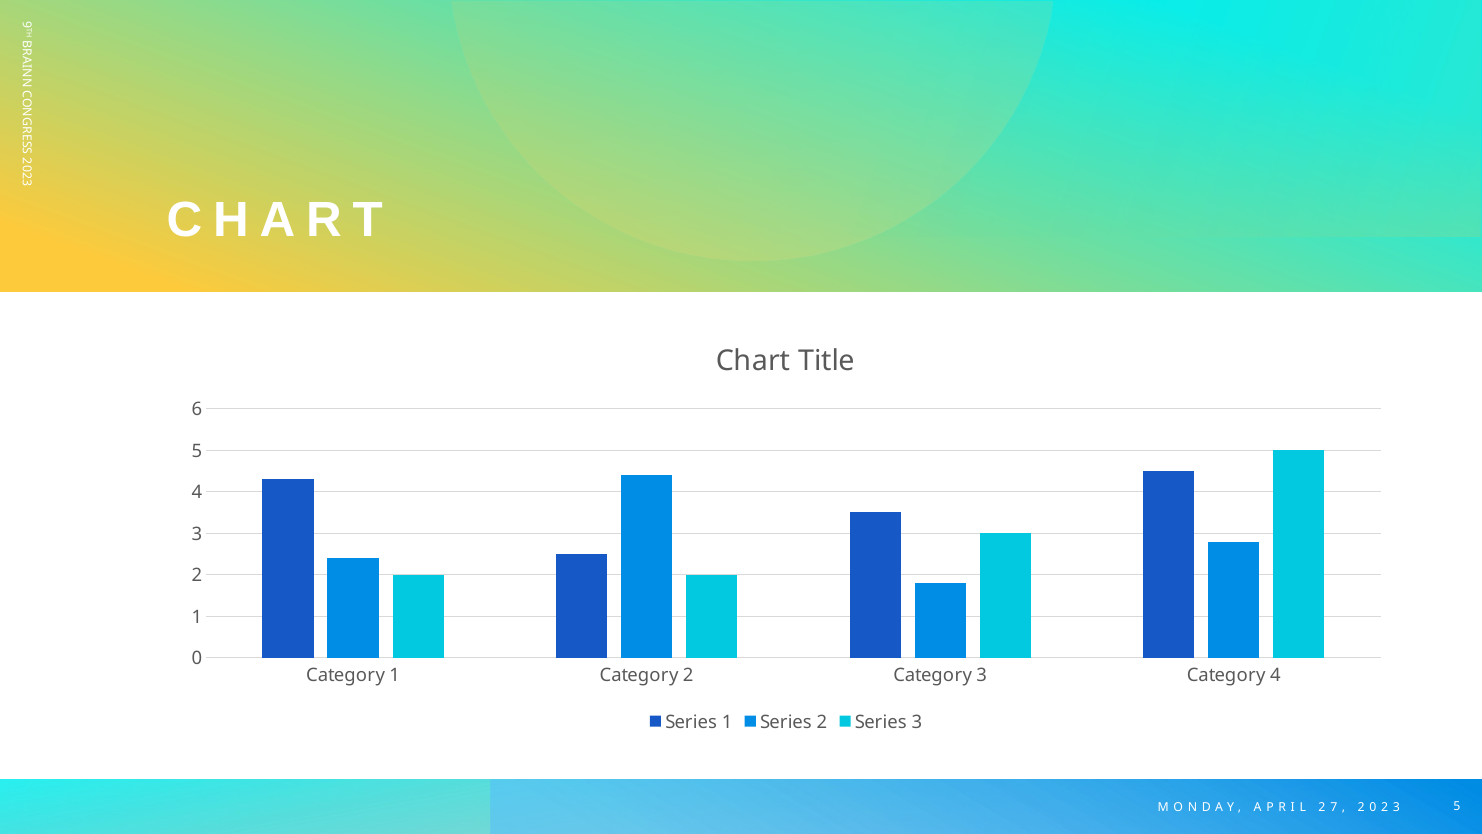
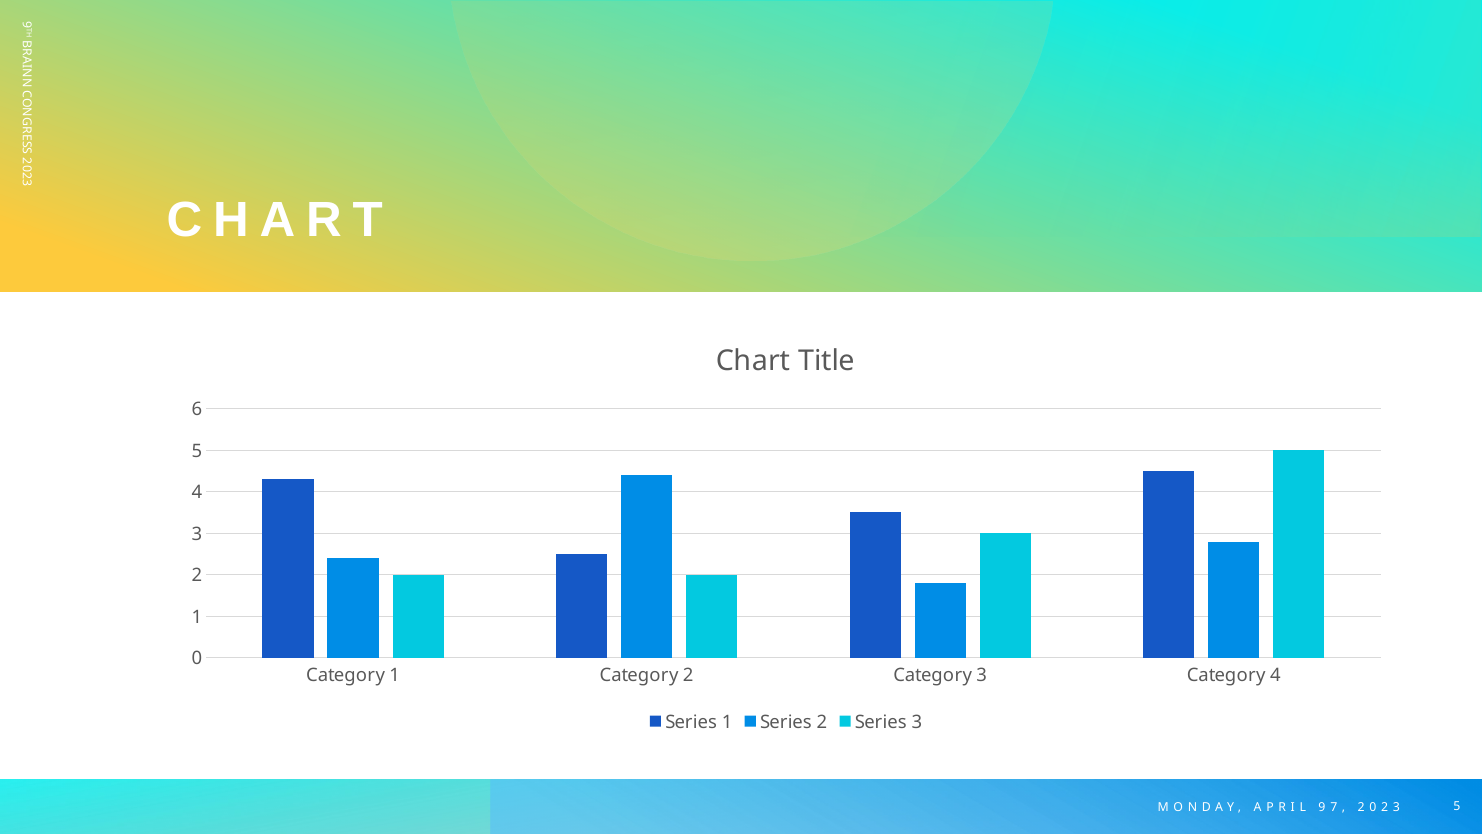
2 at (1322, 807): 2 -> 9
